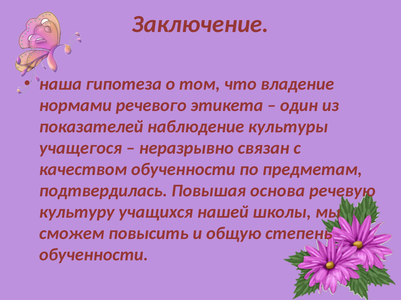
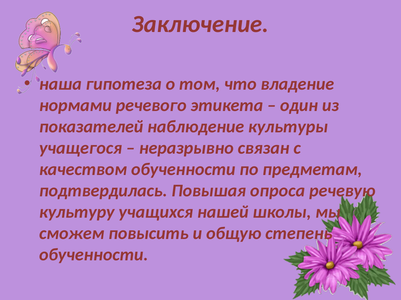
основа: основа -> опроса
